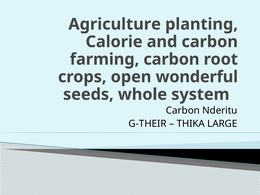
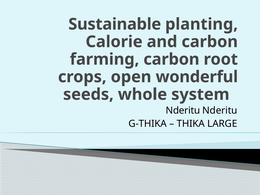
Agriculture: Agriculture -> Sustainable
Carbon at (183, 111): Carbon -> Nderitu
G-THEIR: G-THEIR -> G-THIKA
